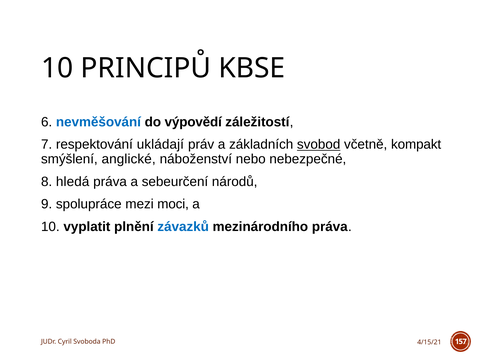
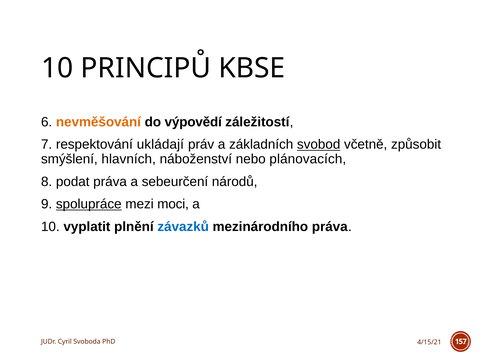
nevměšování colour: blue -> orange
kompakt: kompakt -> způsobit
anglické: anglické -> hlavních
nebezpečné: nebezpečné -> plánovacích
hledá: hledá -> podat
spolupráce underline: none -> present
